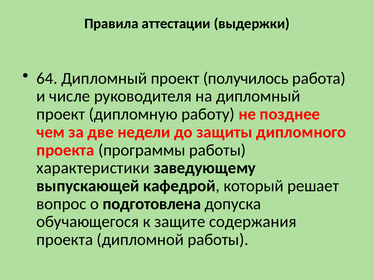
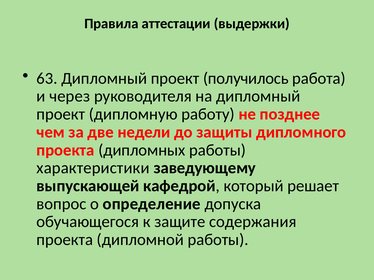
64: 64 -> 63
числе: числе -> через
программы: программы -> дипломных
подготовлена: подготовлена -> определение
